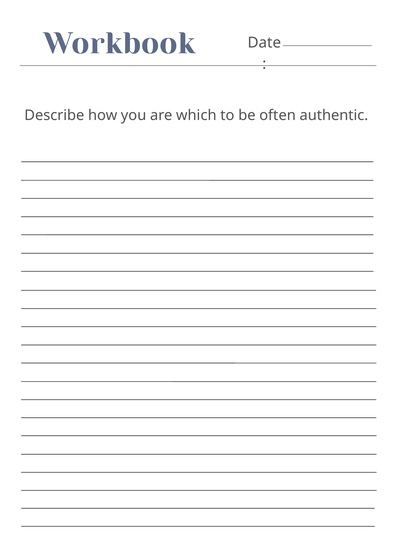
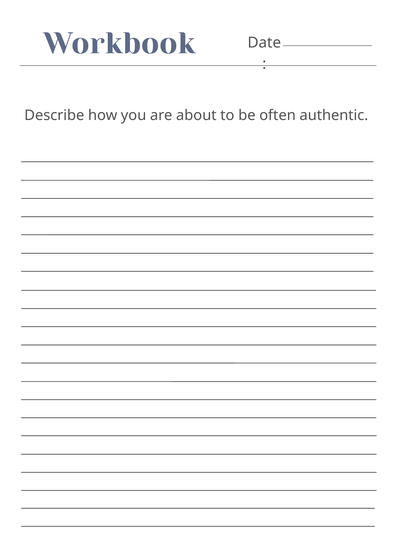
which: which -> about
